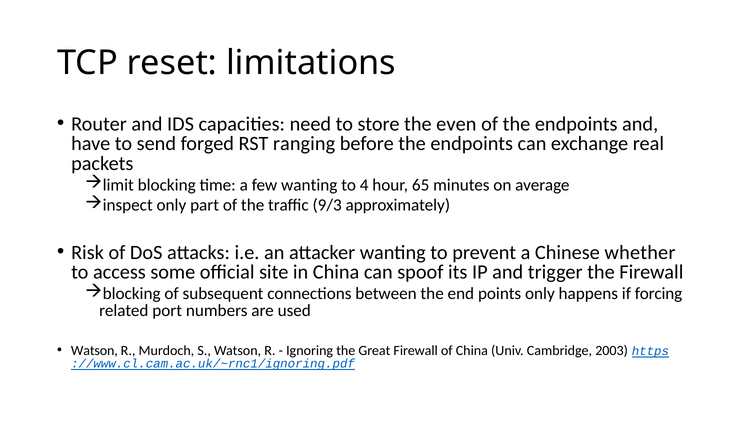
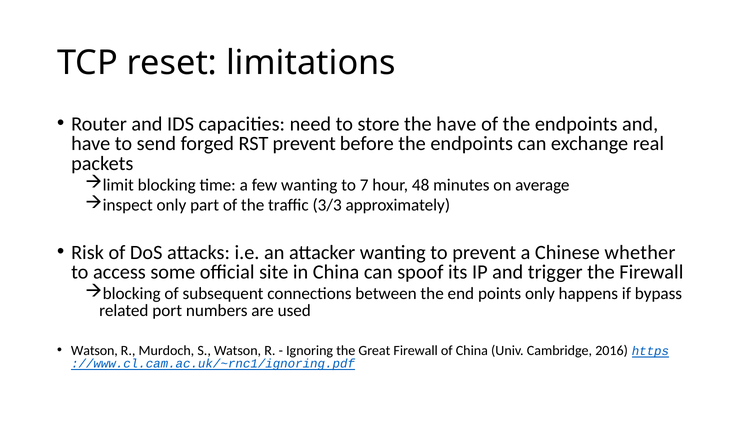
the even: even -> have
RST ranging: ranging -> prevent
4: 4 -> 7
65: 65 -> 48
9/3: 9/3 -> 3/3
forcing: forcing -> bypass
2003: 2003 -> 2016
